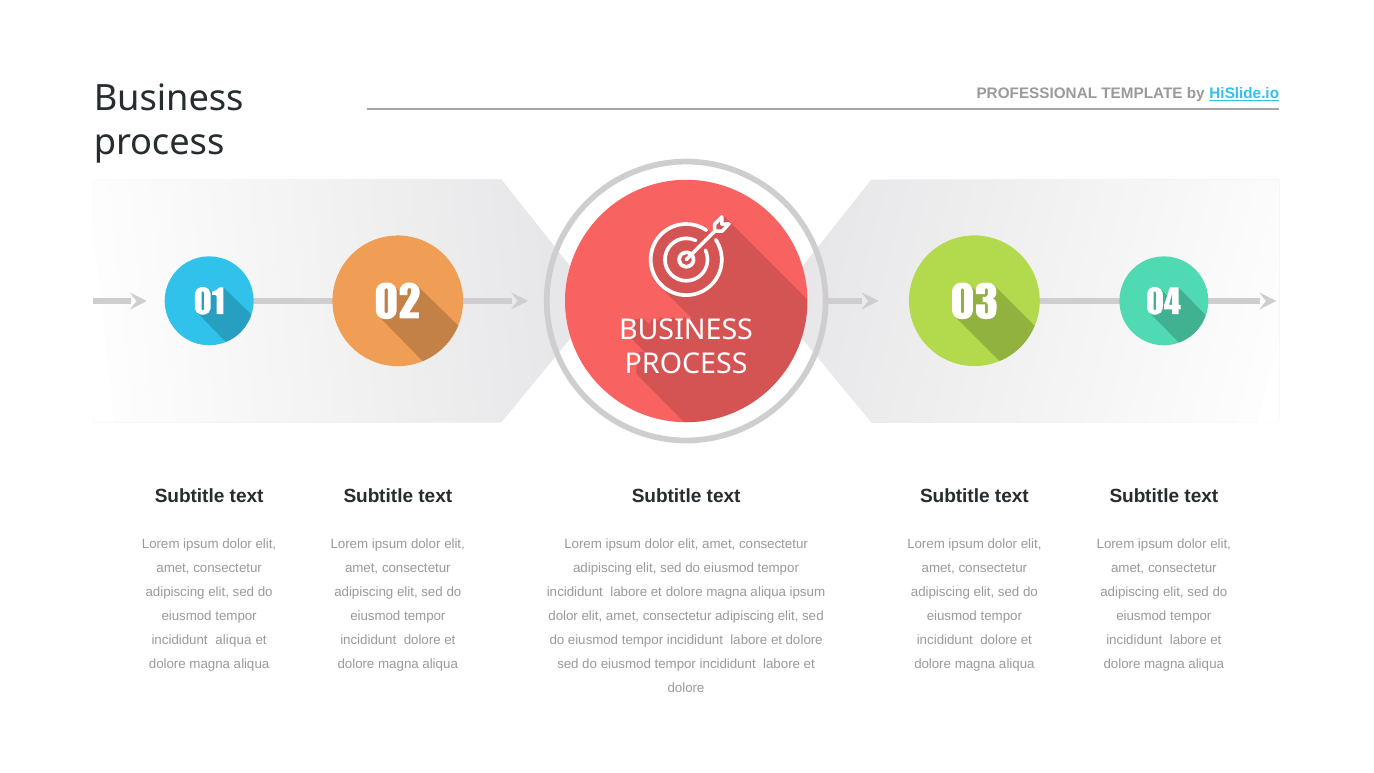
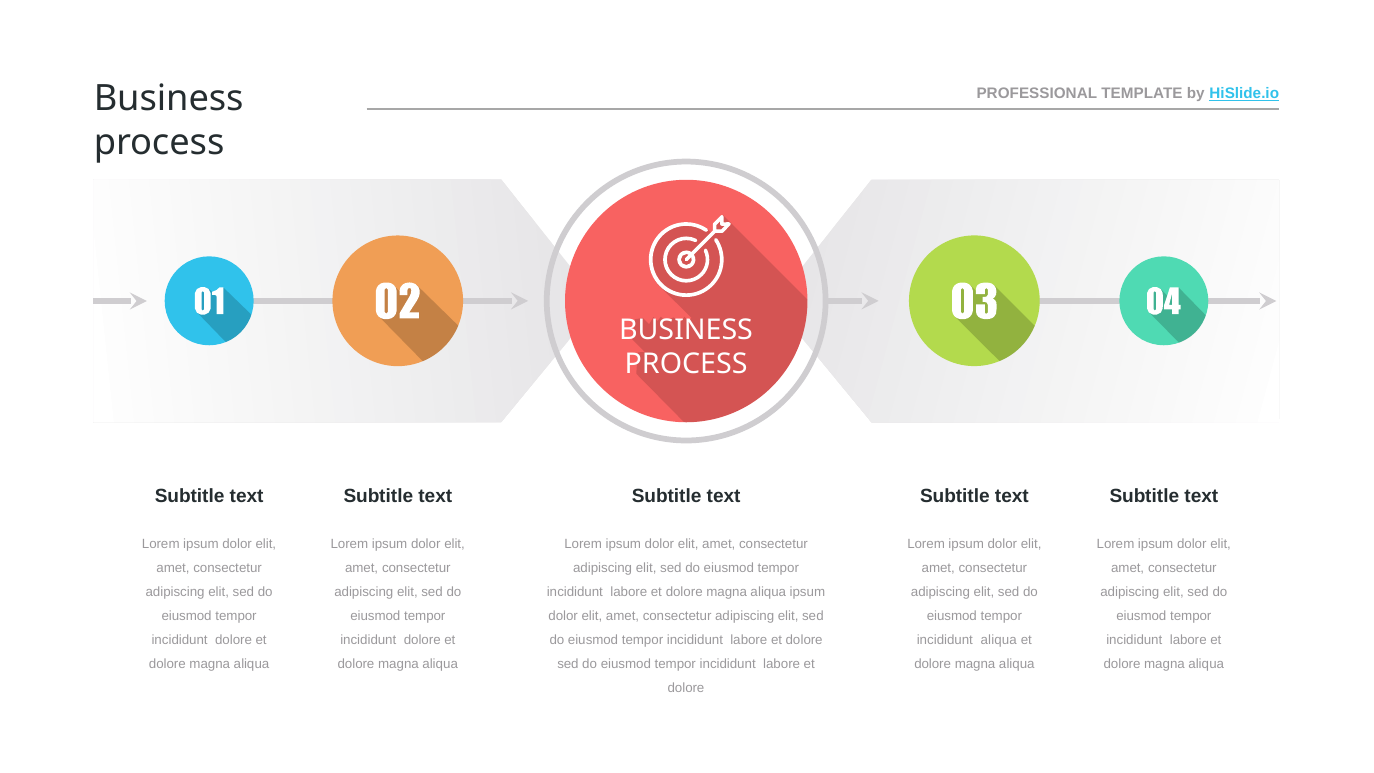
aliqua at (233, 640): aliqua -> dolore
dolore at (999, 640): dolore -> aliqua
